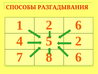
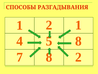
2 6: 6 -> 1
2 at (78, 41): 2 -> 8
6 at (78, 57): 6 -> 2
